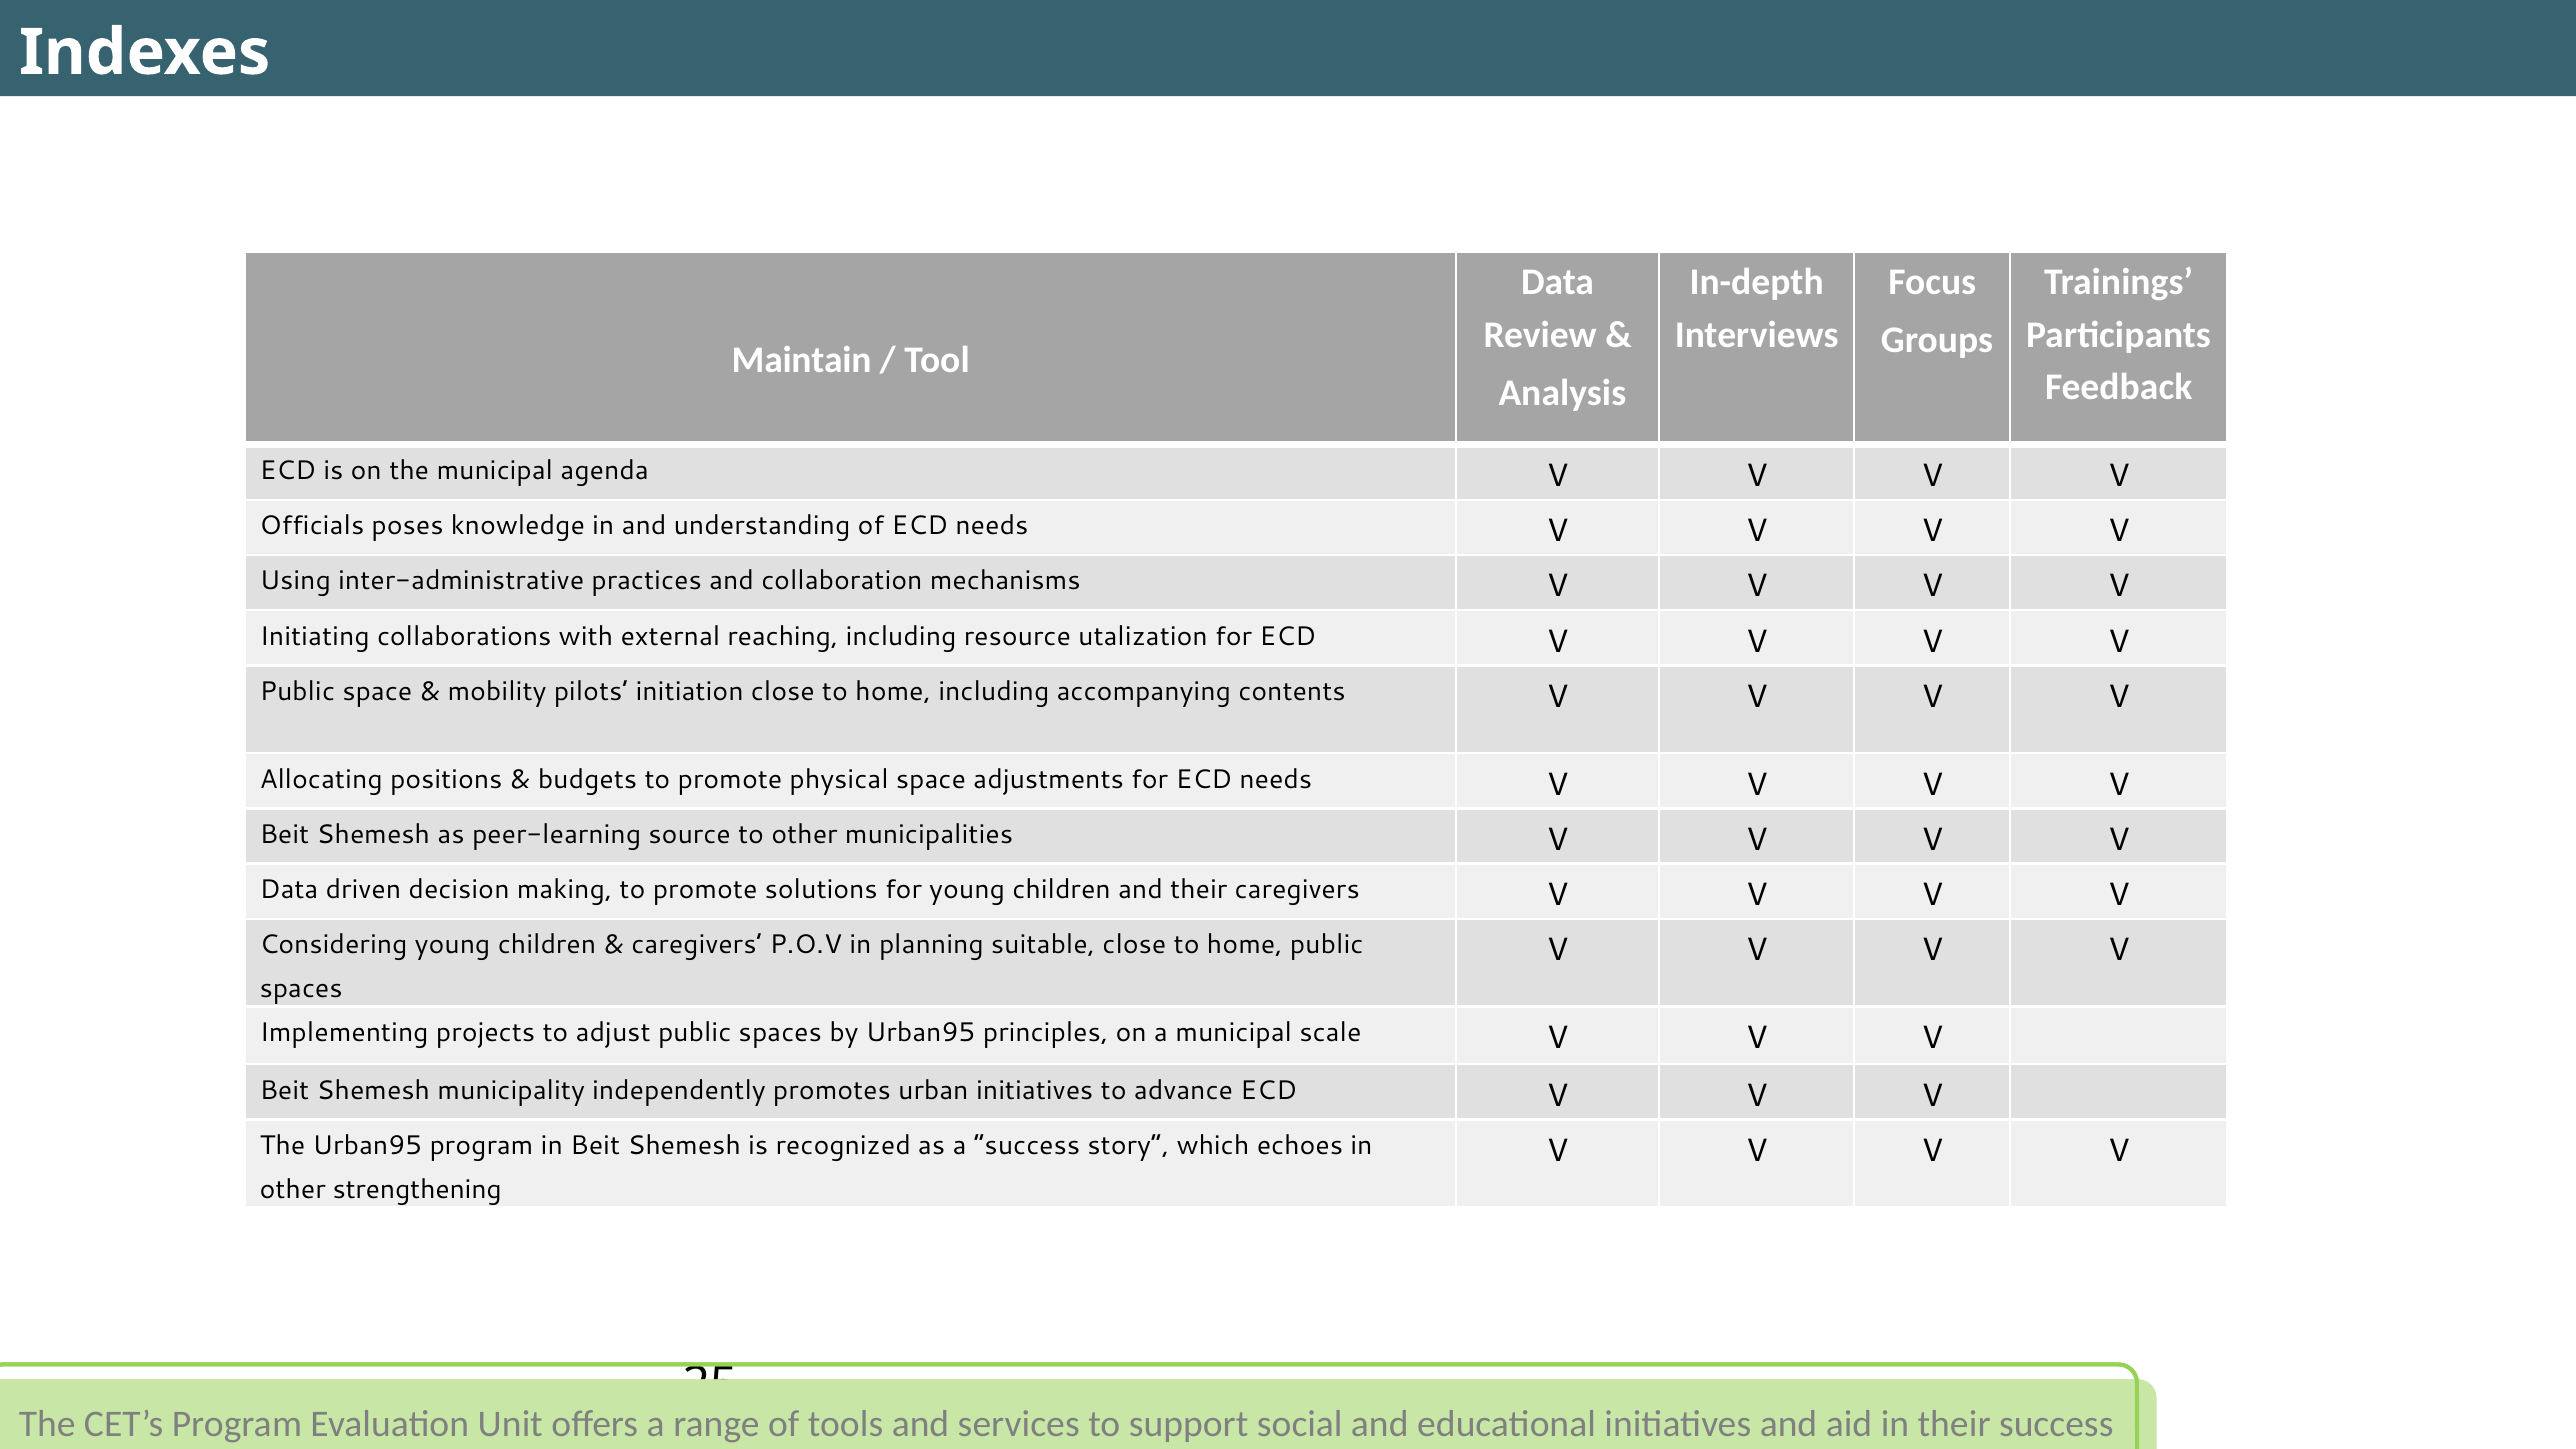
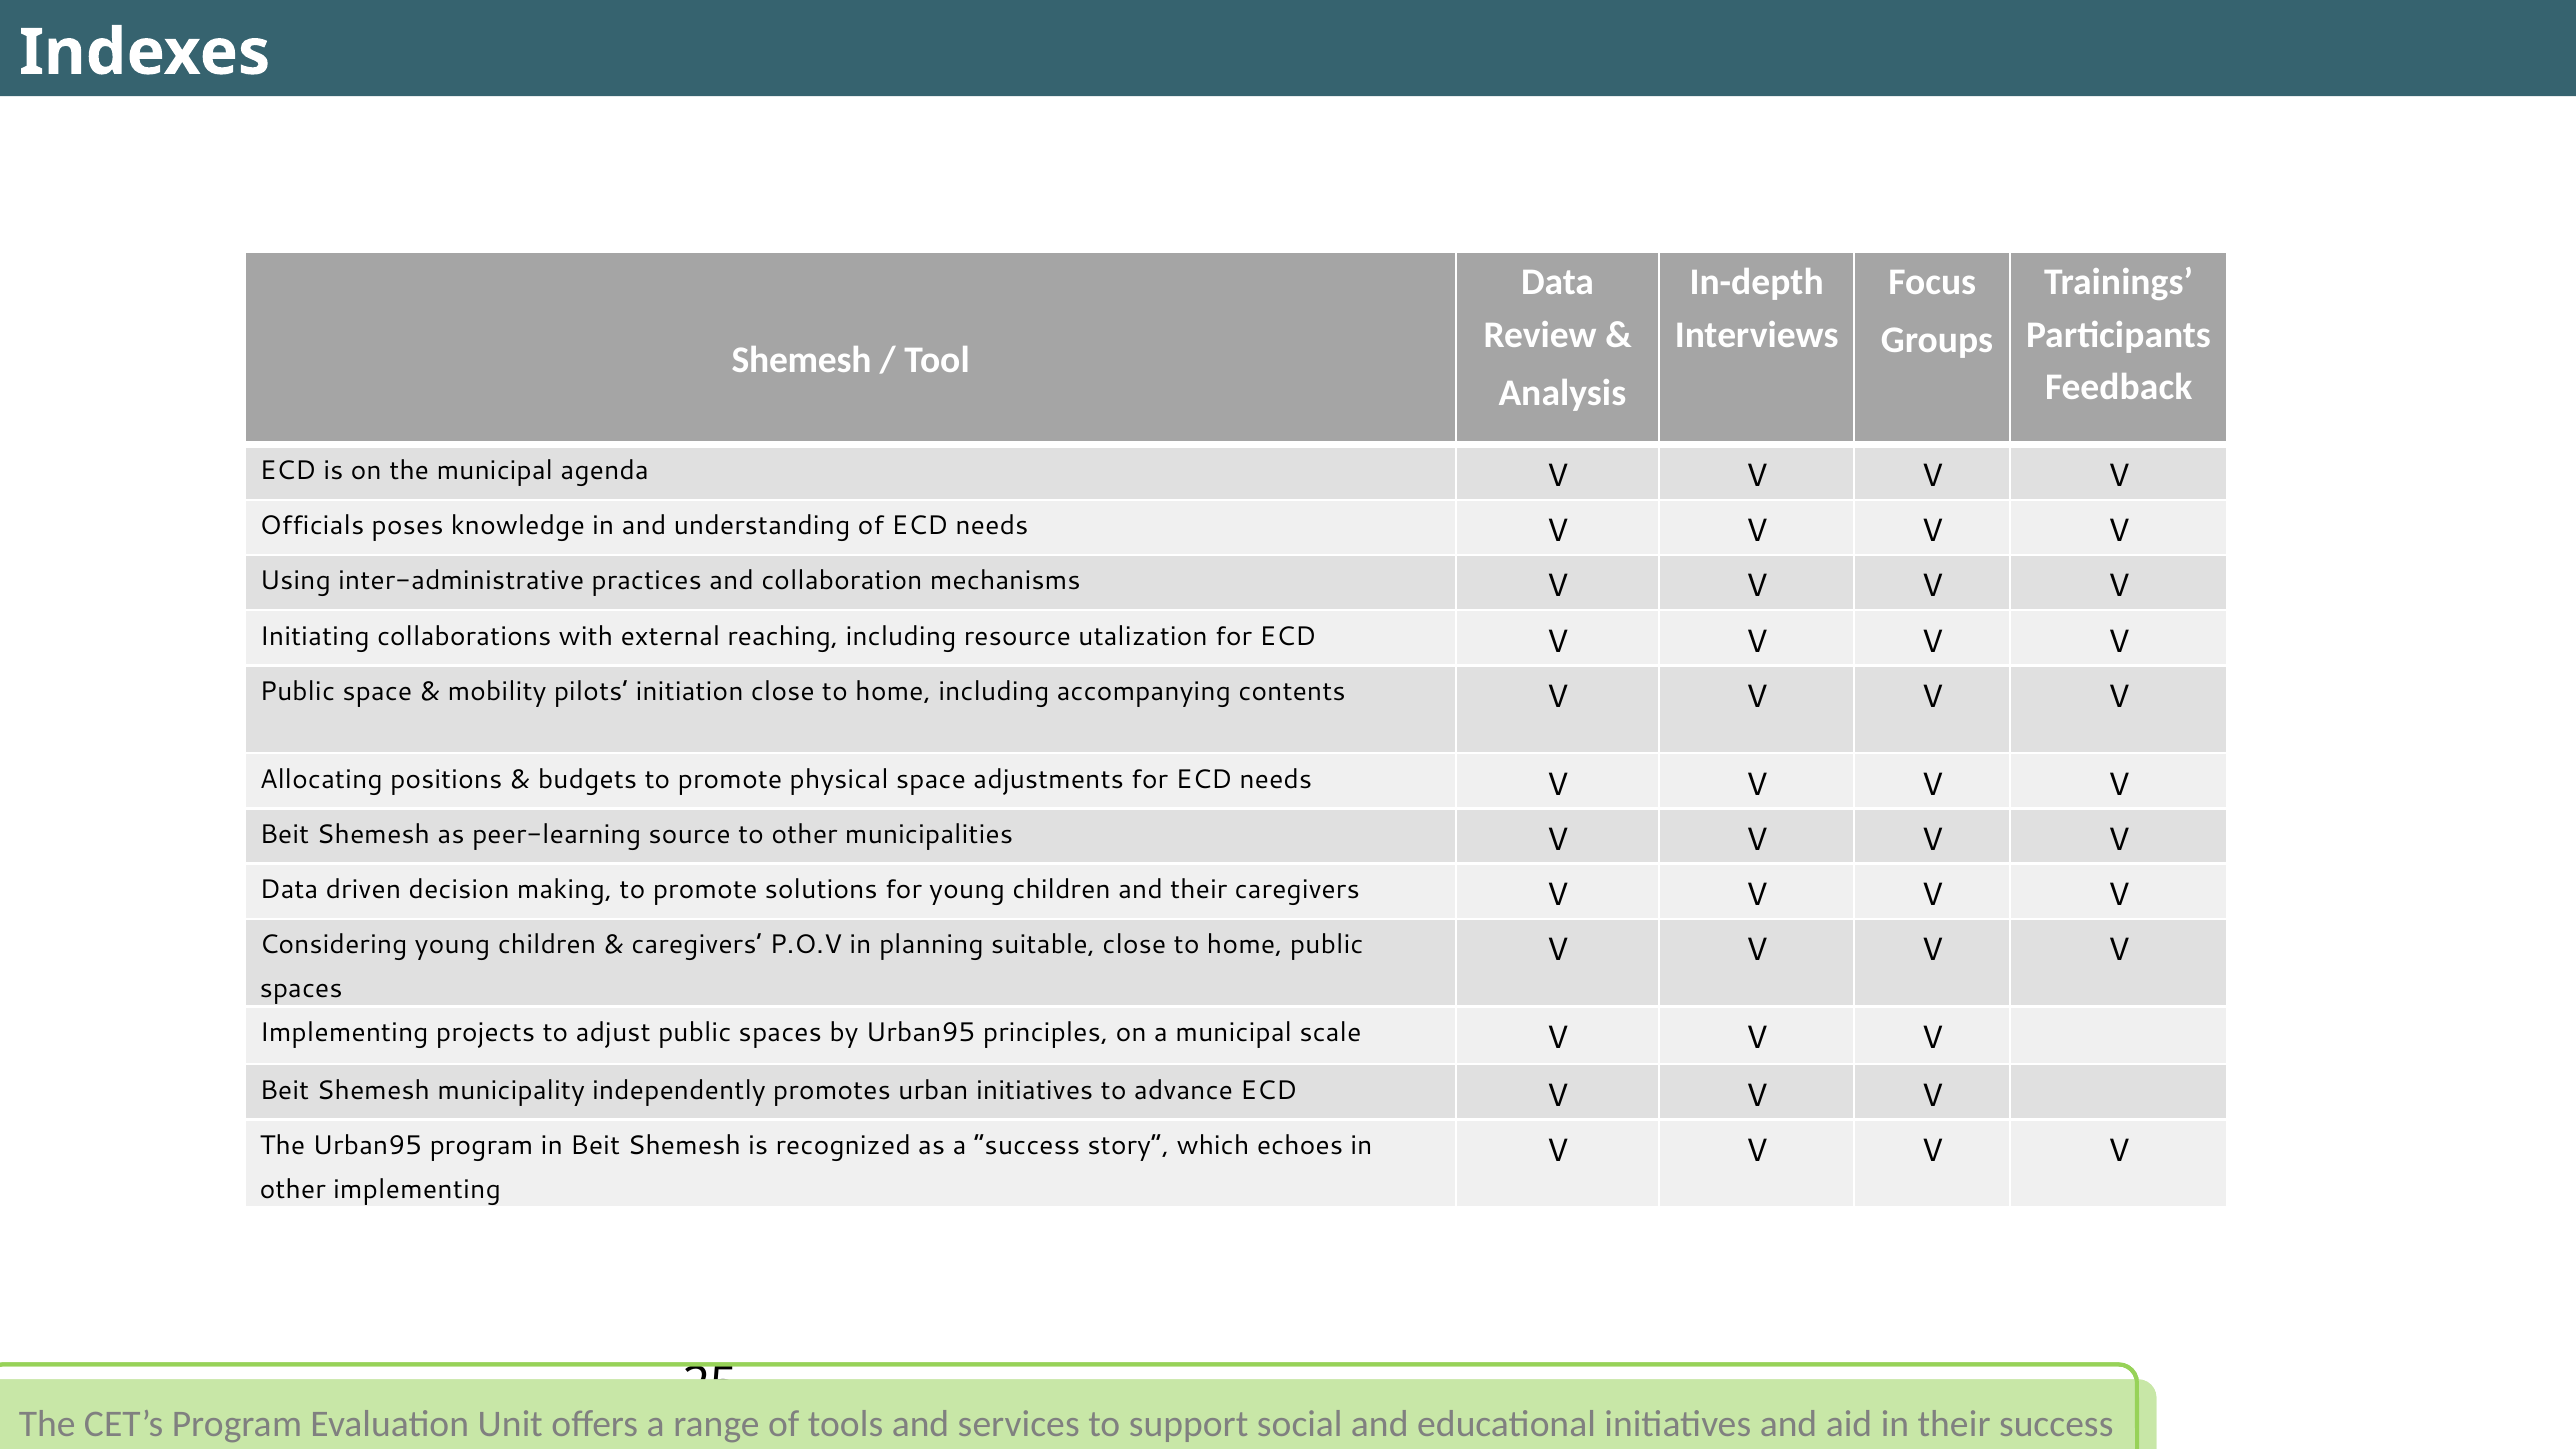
Maintain at (802, 360): Maintain -> Shemesh
other strengthening: strengthening -> implementing
